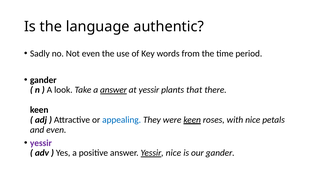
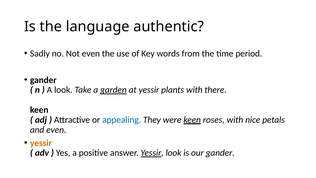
a answer: answer -> garden
plants that: that -> with
yessir at (41, 143) colour: purple -> orange
Yessir nice: nice -> look
